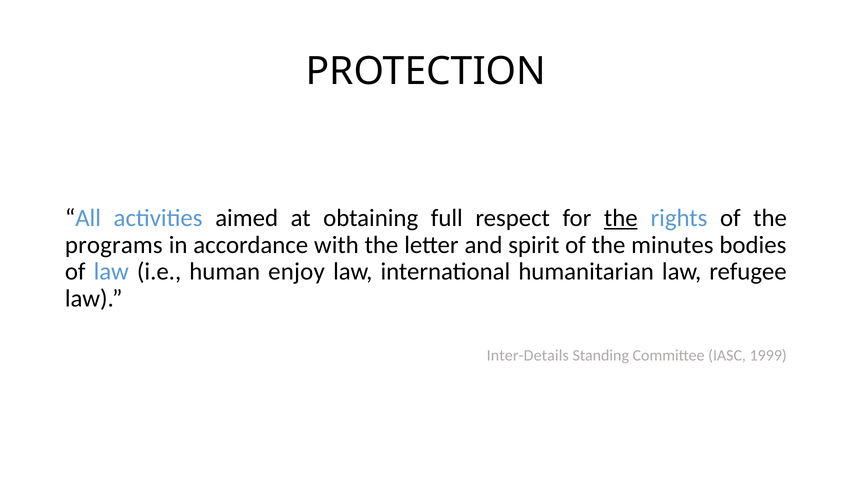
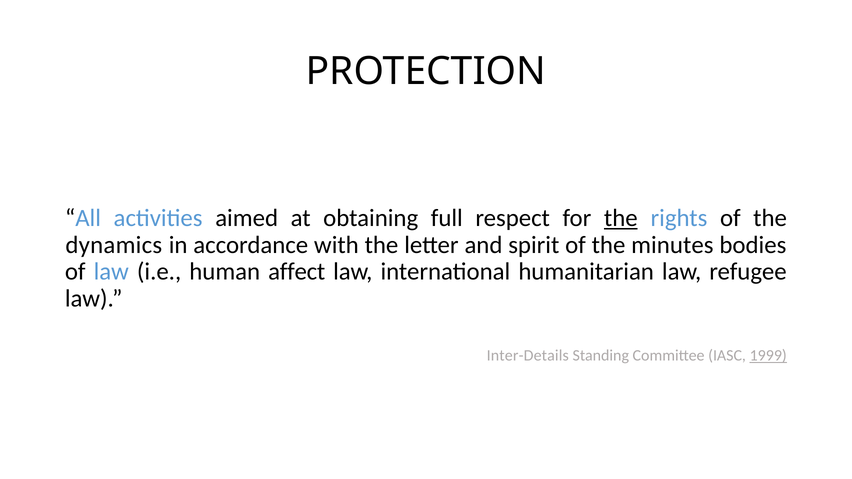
programs: programs -> dynamics
enjoy: enjoy -> affect
1999 underline: none -> present
